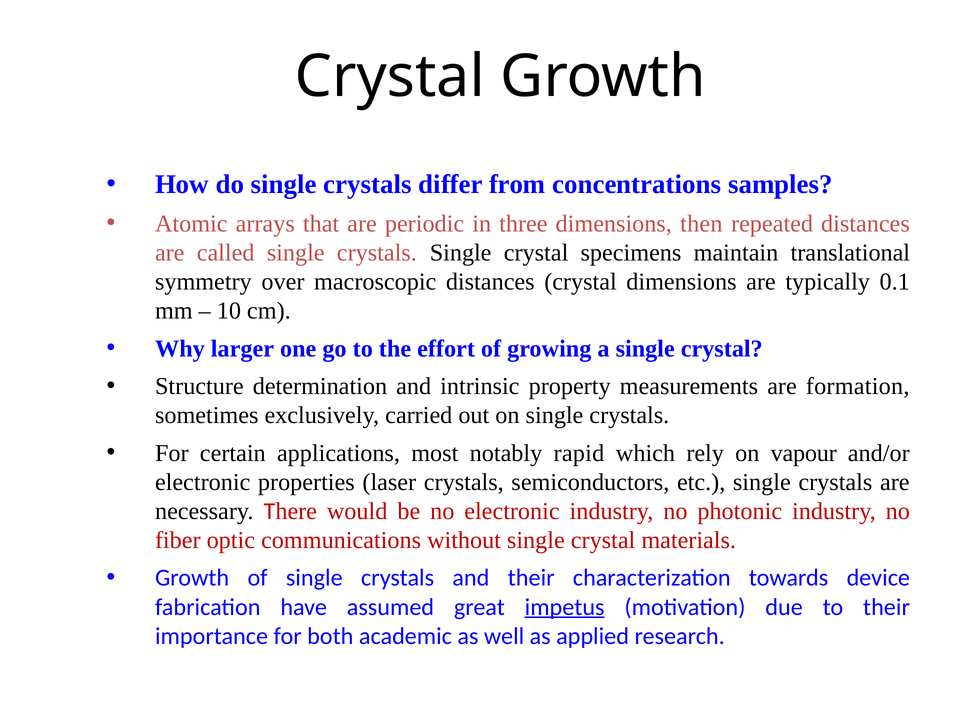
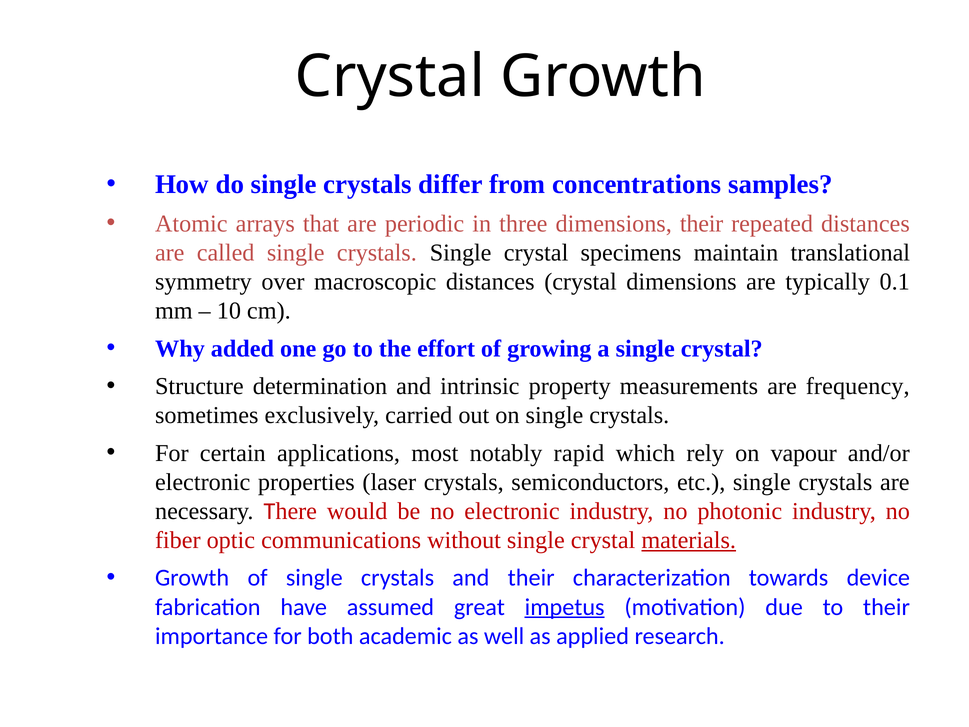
dimensions then: then -> their
larger: larger -> added
formation: formation -> frequency
materials underline: none -> present
